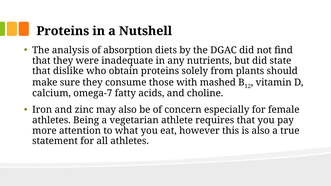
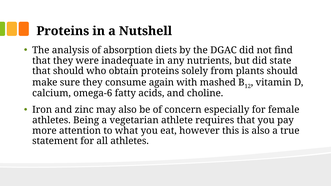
that dislike: dislike -> should
those: those -> again
omega-7: omega-7 -> omega-6
